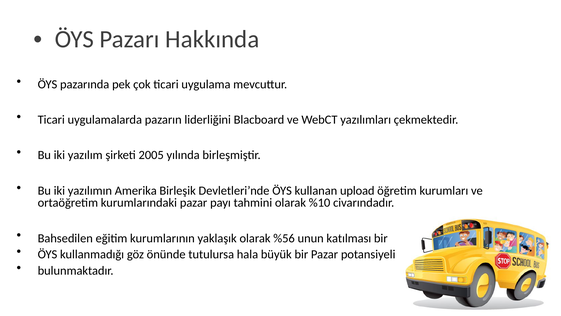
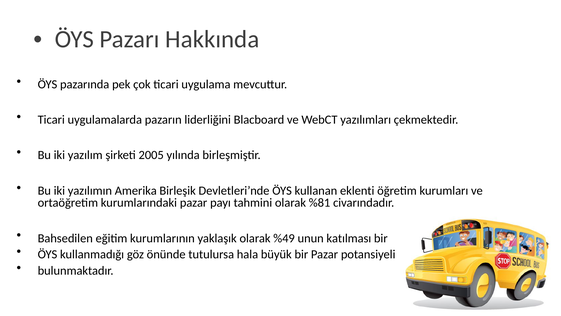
upload: upload -> eklenti
%10: %10 -> %81
%56: %56 -> %49
